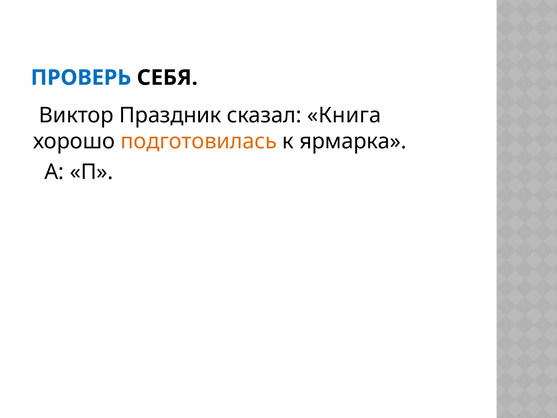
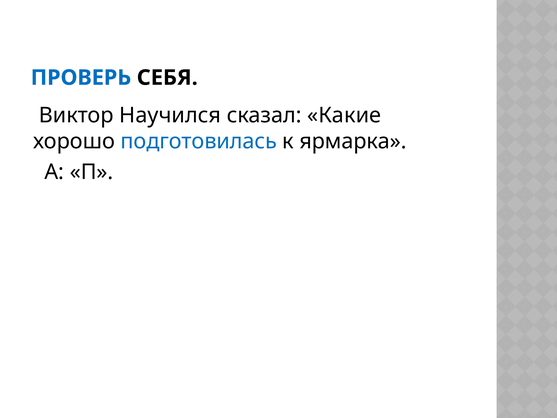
Праздник: Праздник -> Научился
Книга: Книга -> Какие
подготовилась colour: orange -> blue
